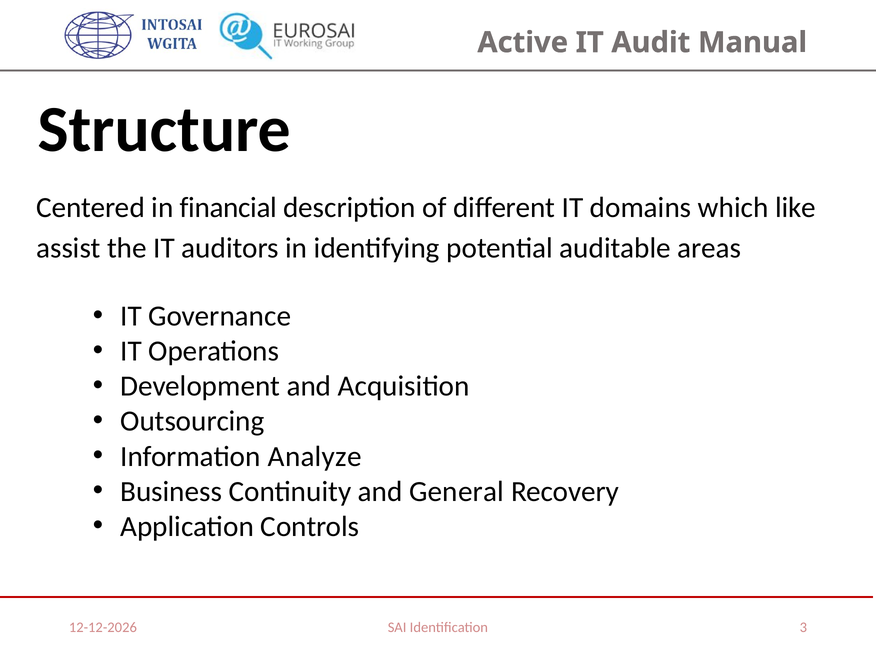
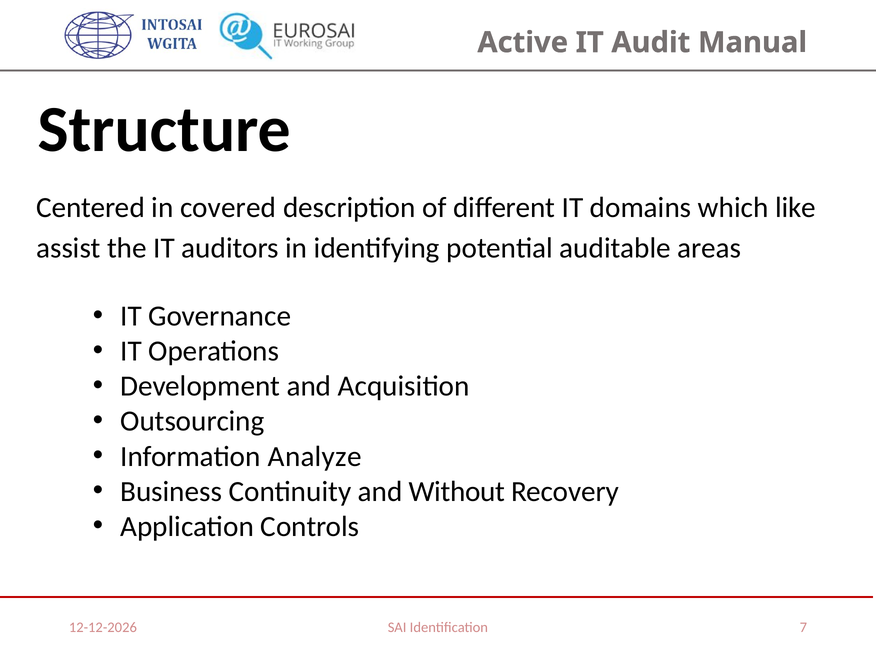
financial: financial -> covered
General: General -> Without
3: 3 -> 7
